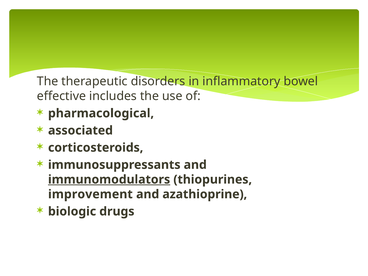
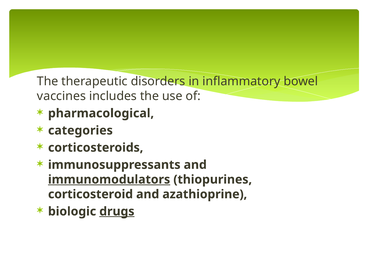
effective: effective -> vaccines
associated: associated -> categories
improvement: improvement -> corticosteroid
drugs underline: none -> present
